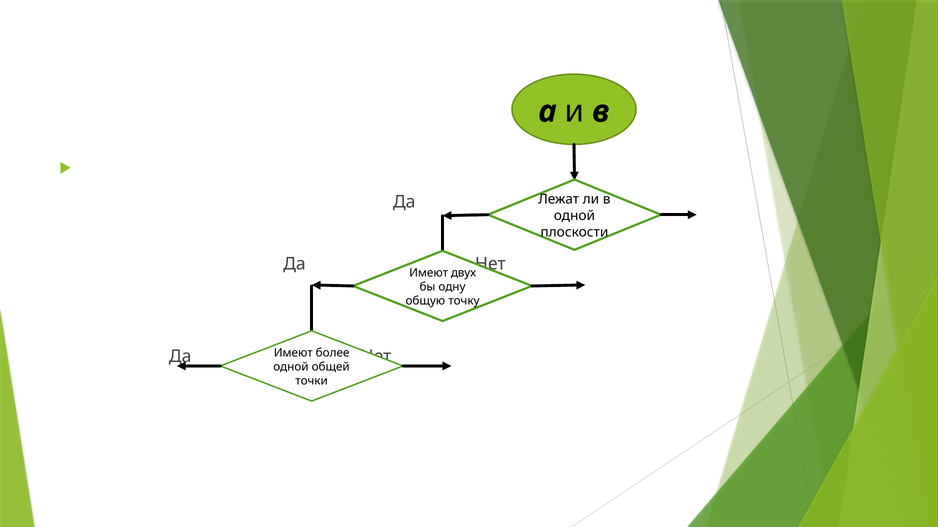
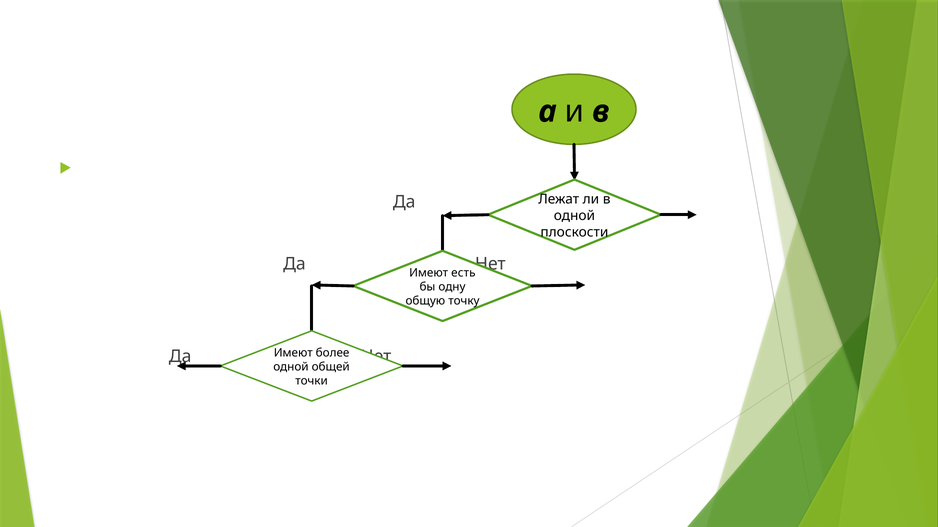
двух: двух -> есть
